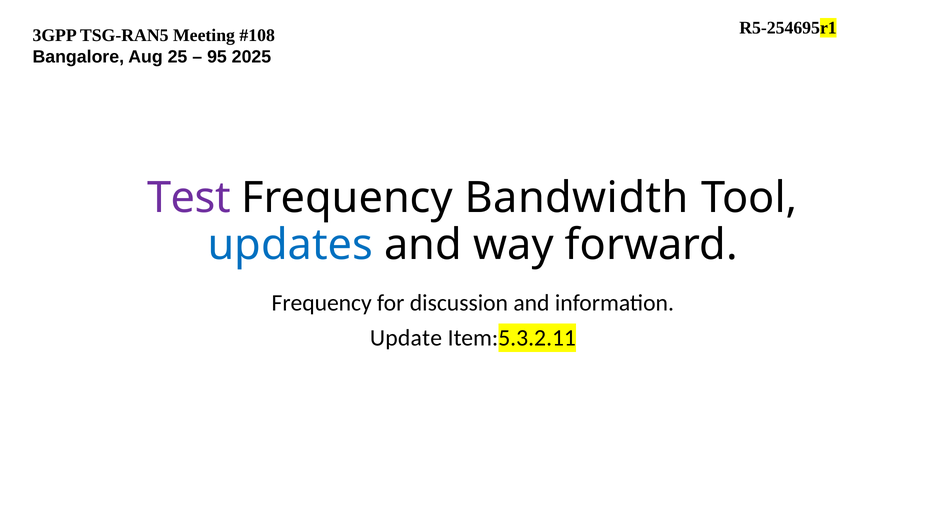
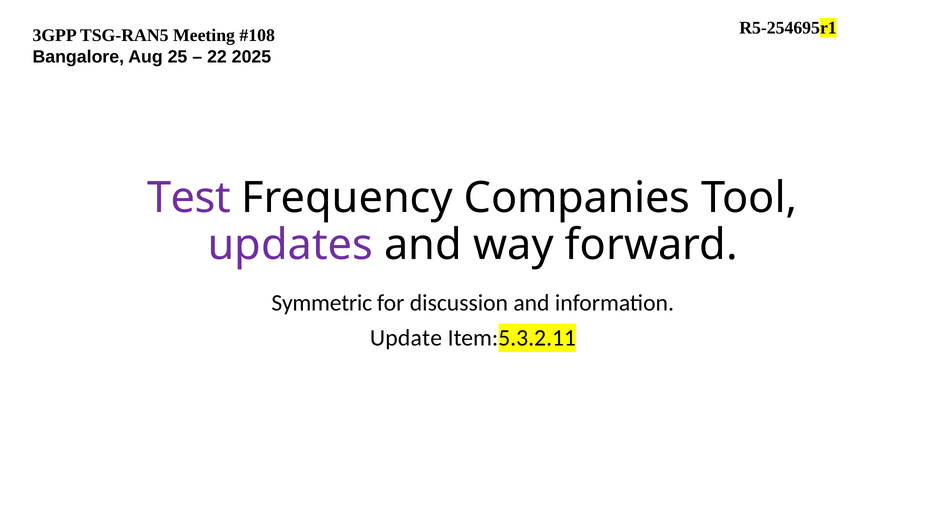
95: 95 -> 22
Bandwidth: Bandwidth -> Companies
updates colour: blue -> purple
Frequency at (322, 303): Frequency -> Symmetric
